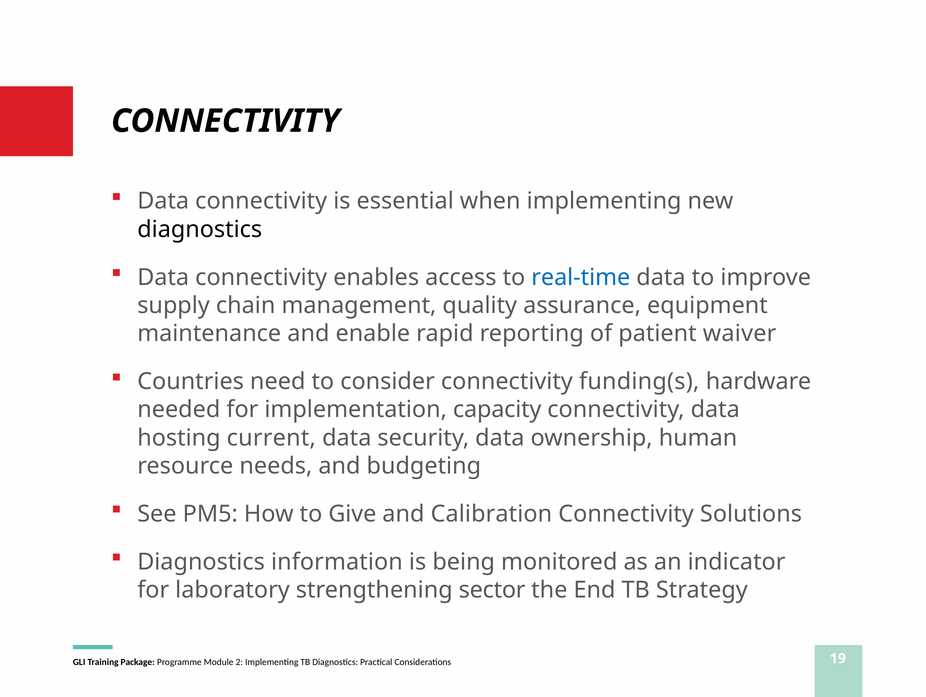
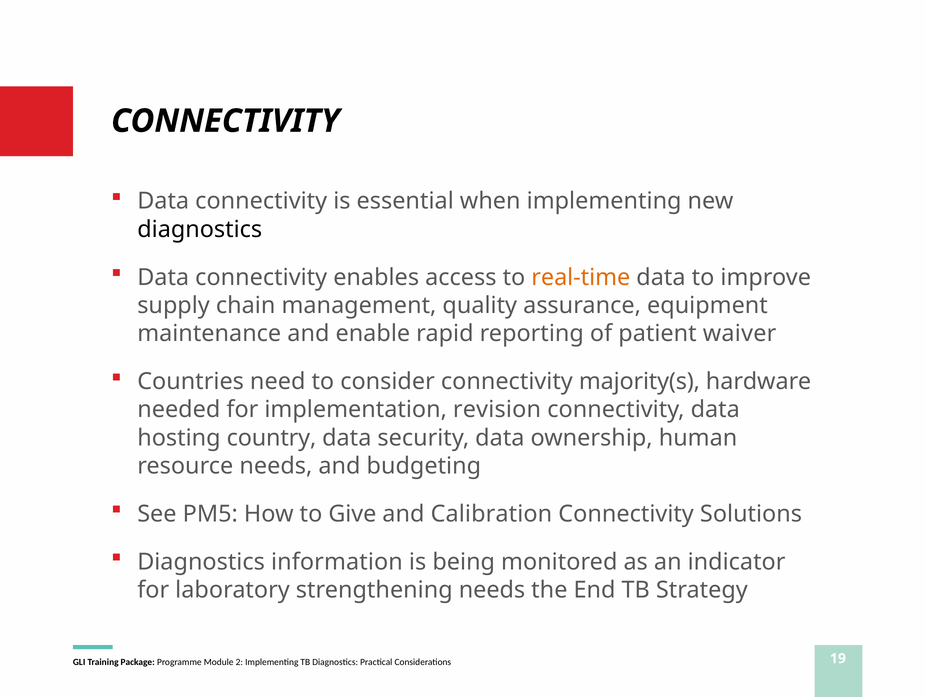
real-time colour: blue -> orange
funding(s: funding(s -> majority(s
capacity: capacity -> revision
current: current -> country
strengthening sector: sector -> needs
